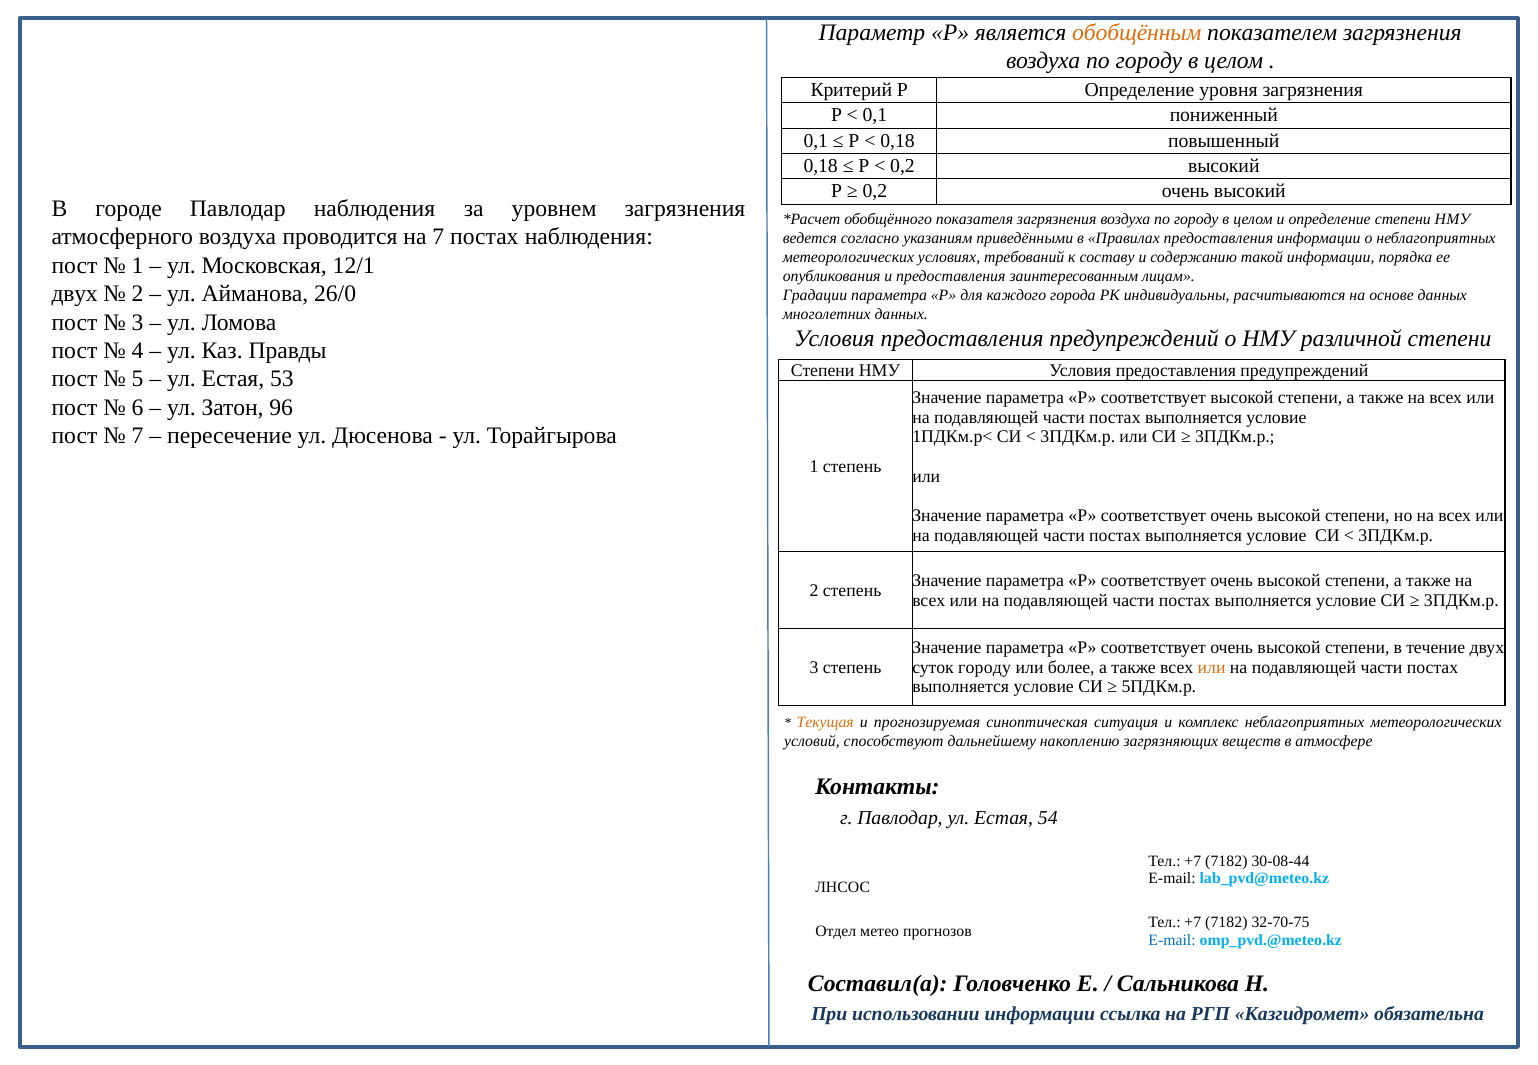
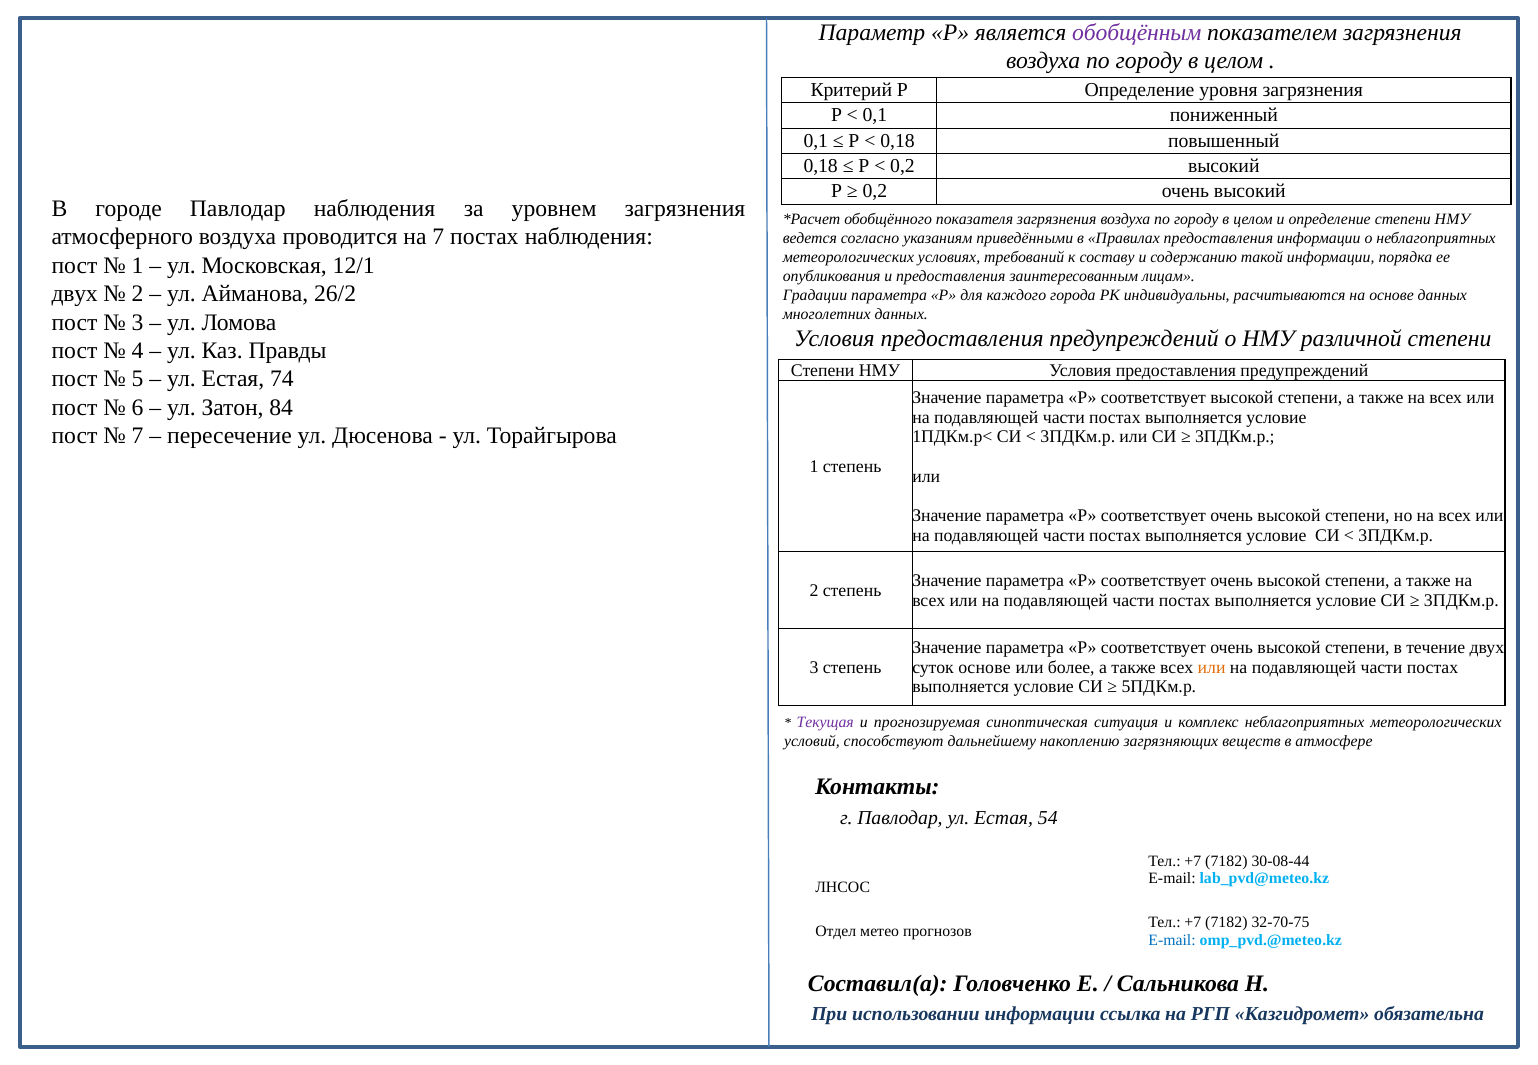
обобщённым colour: orange -> purple
26/0: 26/0 -> 26/2
53: 53 -> 74
96: 96 -> 84
суток городу: городу -> основе
Текущая colour: orange -> purple
